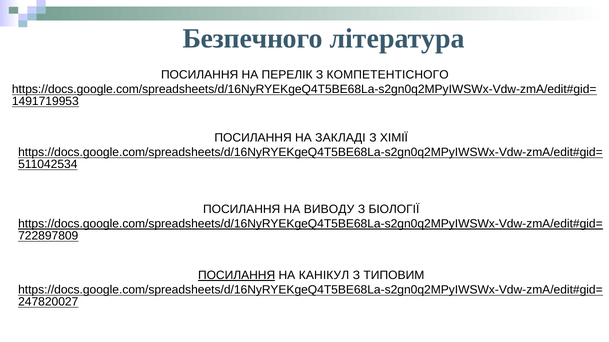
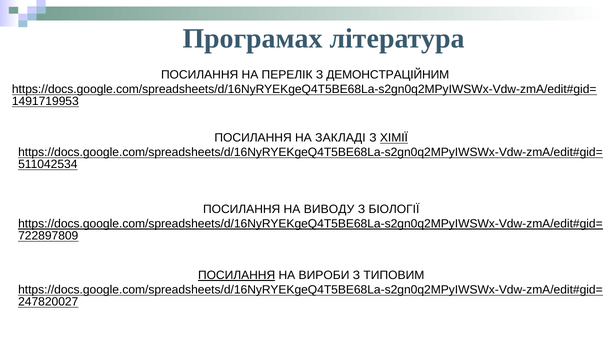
Безпечного: Безпечного -> Програмах
КОМПЕТЕНТІСНОГО: КОМПЕТЕНТІСНОГО -> ДЕМОНСТРАЦІЙНИМ
ХІМІЇ underline: none -> present
КАНІКУЛ: КАНІКУЛ -> ВИРОБИ
